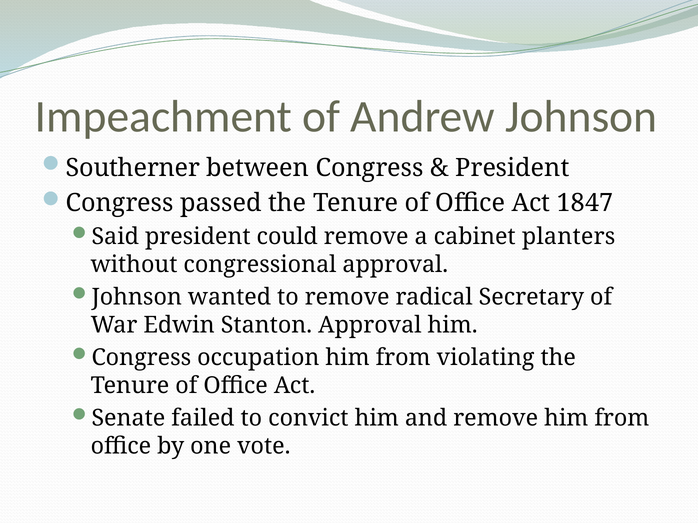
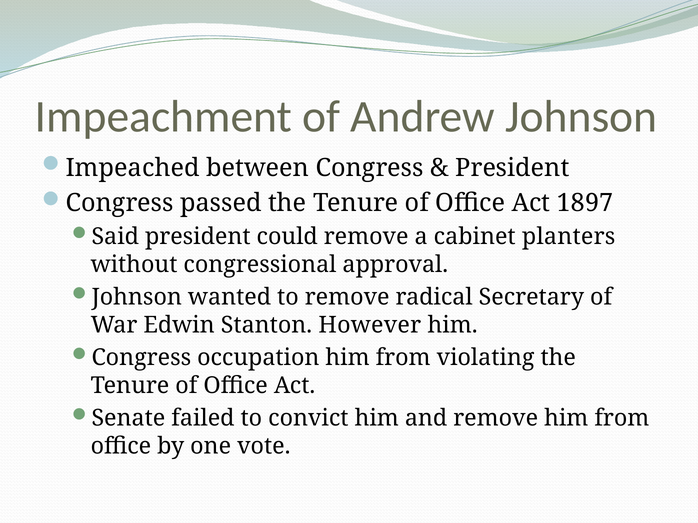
Southerner: Southerner -> Impeached
1847: 1847 -> 1897
Stanton Approval: Approval -> However
